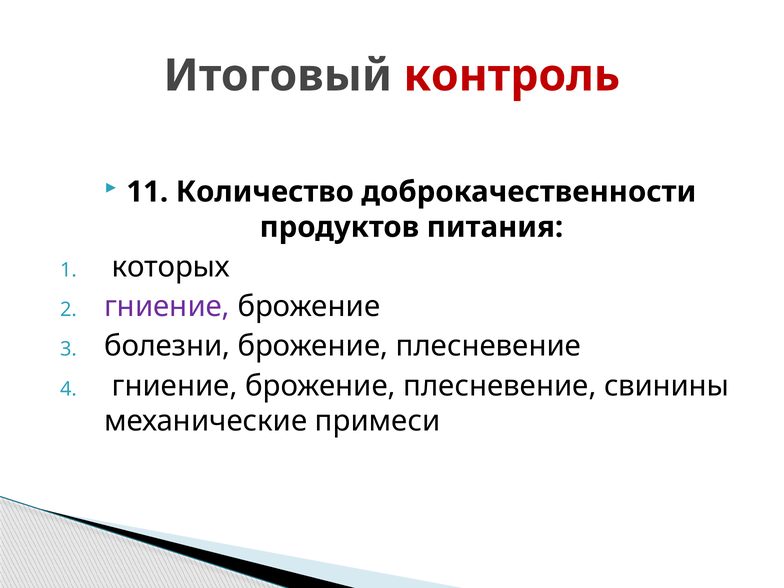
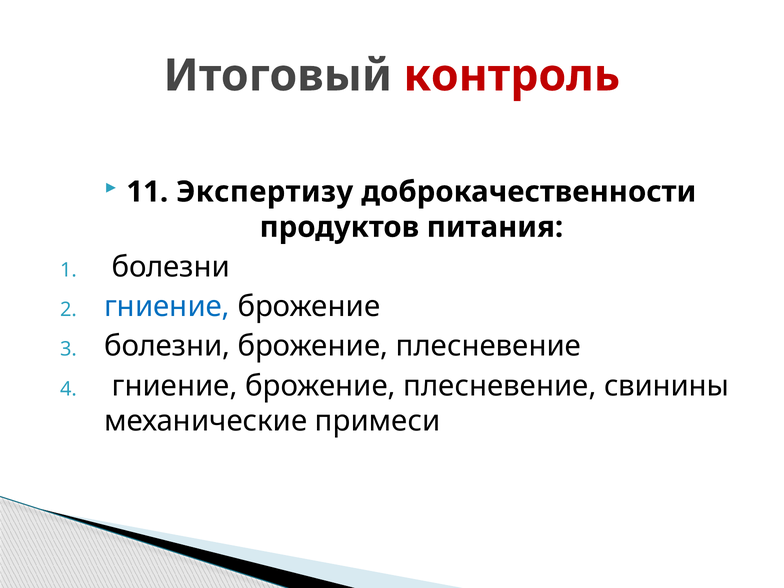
Количество: Количество -> Экспертизу
которых at (171, 267): которых -> болезни
гниение at (167, 306) colour: purple -> blue
